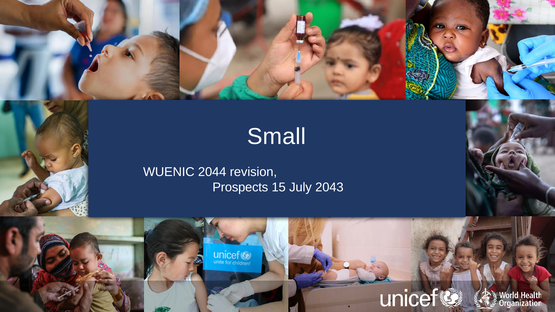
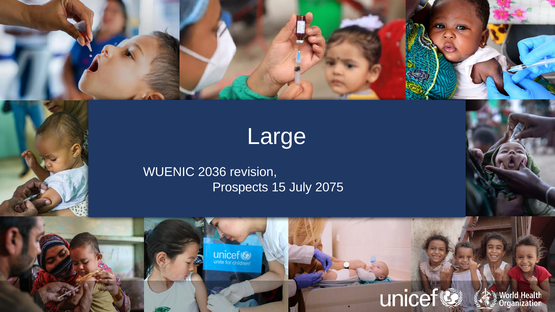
Small: Small -> Large
2044: 2044 -> 2036
2043: 2043 -> 2075
